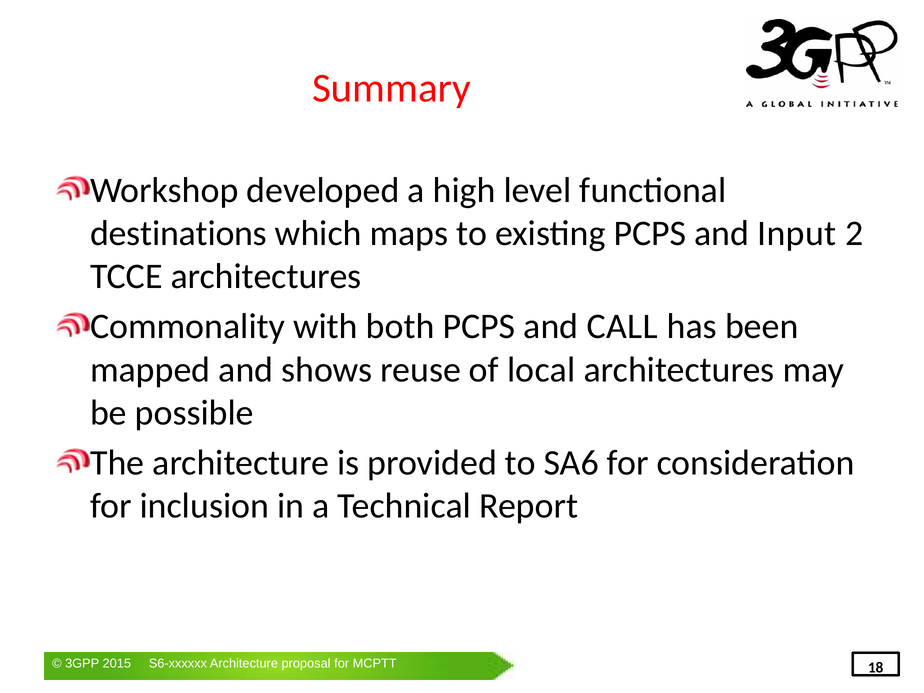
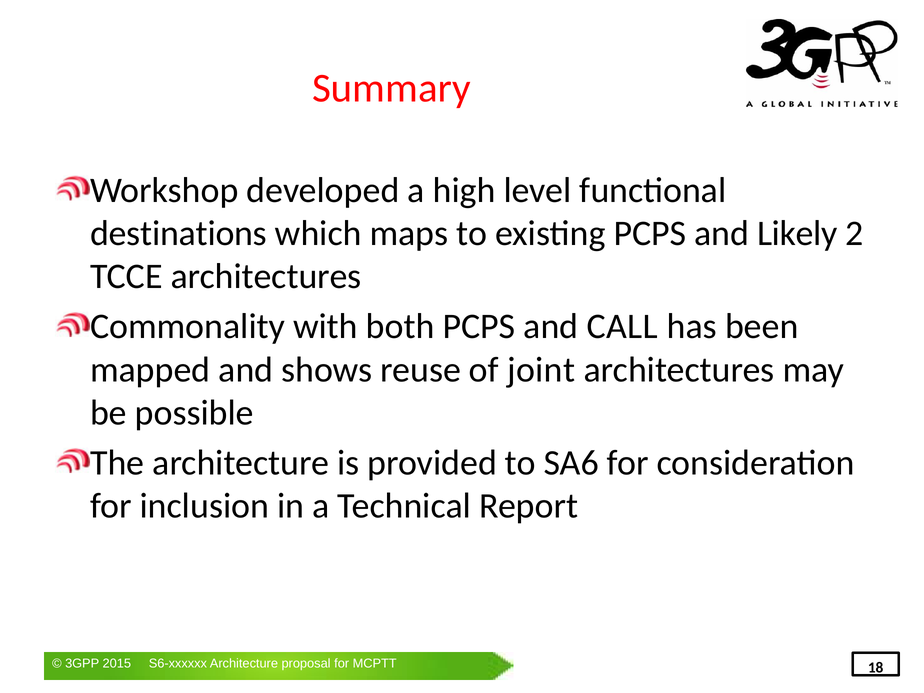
Input: Input -> Likely
local: local -> joint
